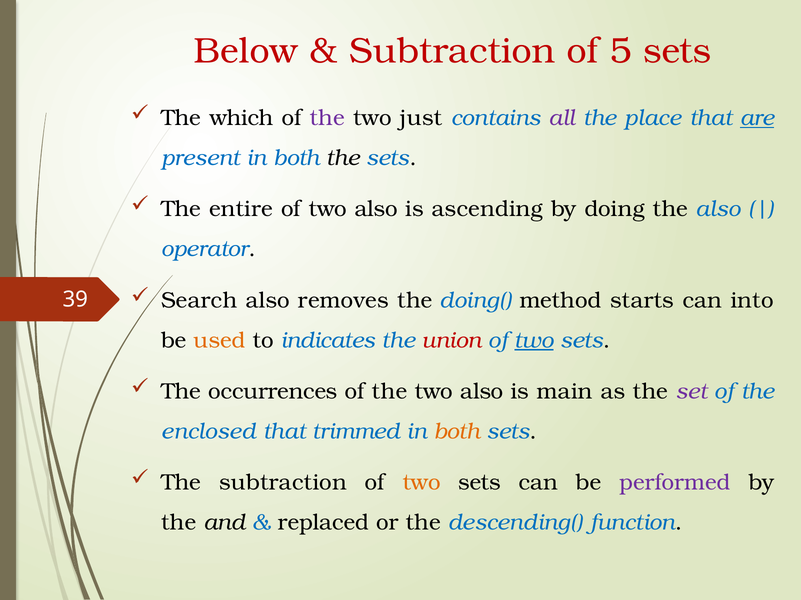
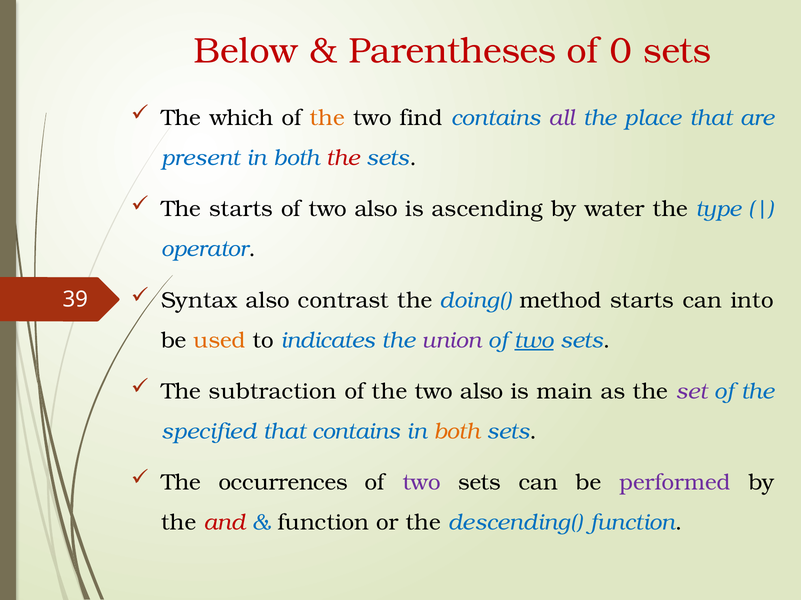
Subtraction at (452, 51): Subtraction -> Parentheses
5: 5 -> 0
the at (327, 118) colour: purple -> orange
just: just -> find
are underline: present -> none
the at (343, 158) colour: black -> red
The entire: entire -> starts
doing: doing -> water
the also: also -> type
Search: Search -> Syntax
removes: removes -> contrast
union colour: red -> purple
occurrences: occurrences -> subtraction
enclosed: enclosed -> specified
that trimmed: trimmed -> contains
The subtraction: subtraction -> occurrences
two at (422, 483) colour: orange -> purple
and colour: black -> red
replaced at (323, 523): replaced -> function
